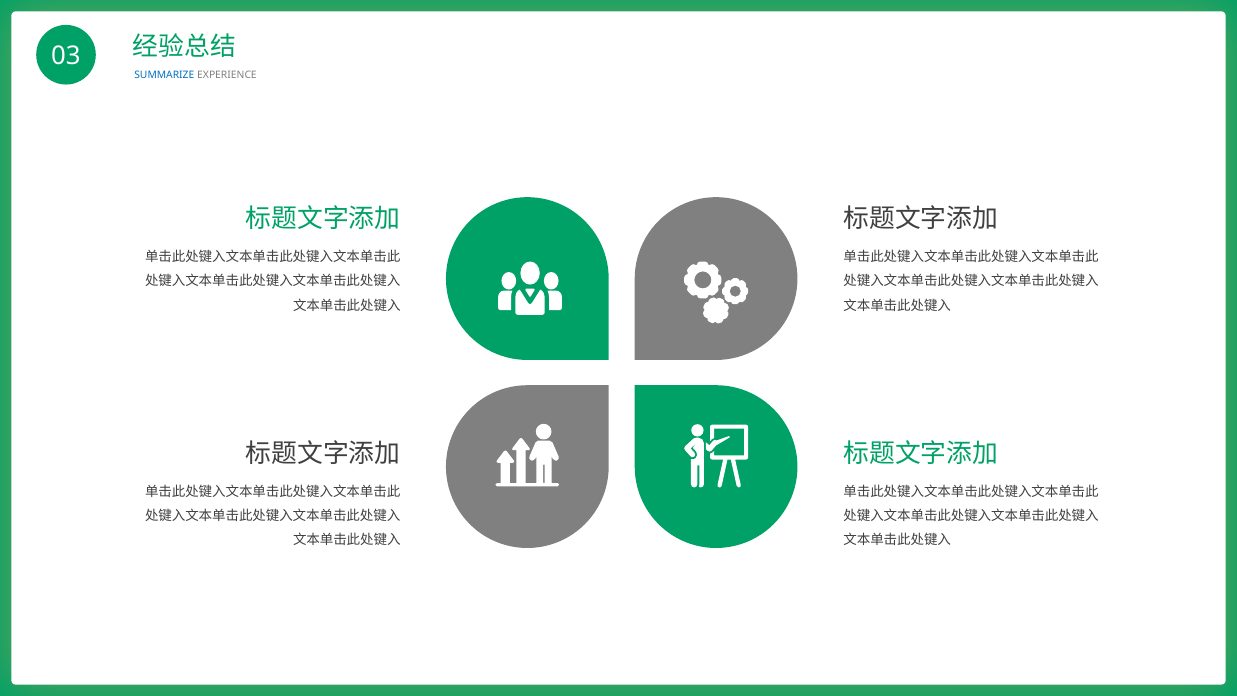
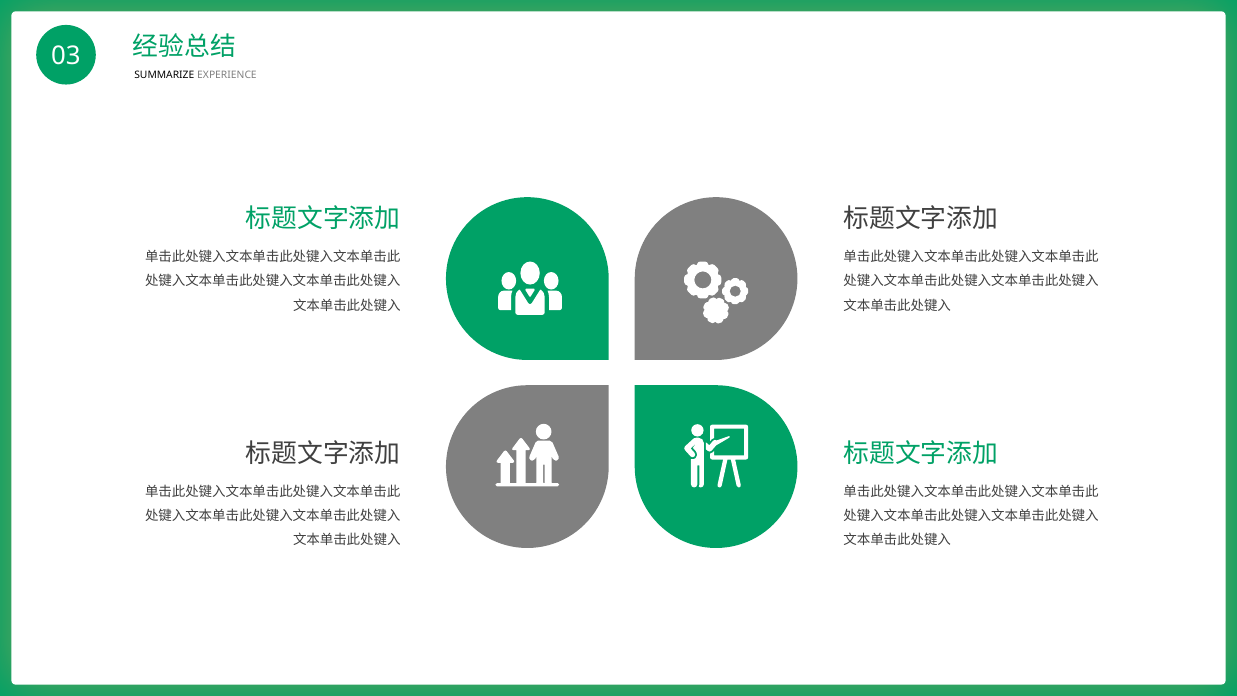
SUMMARIZE colour: blue -> black
